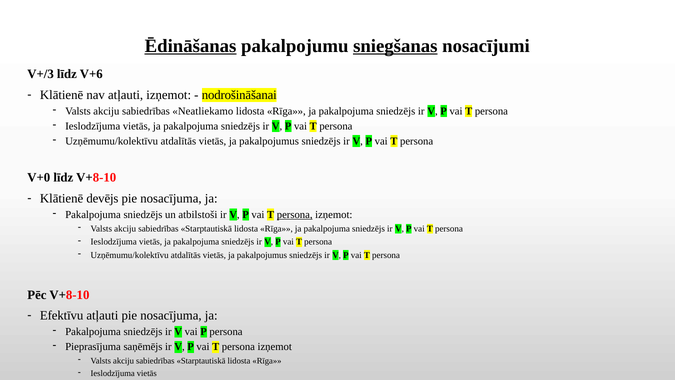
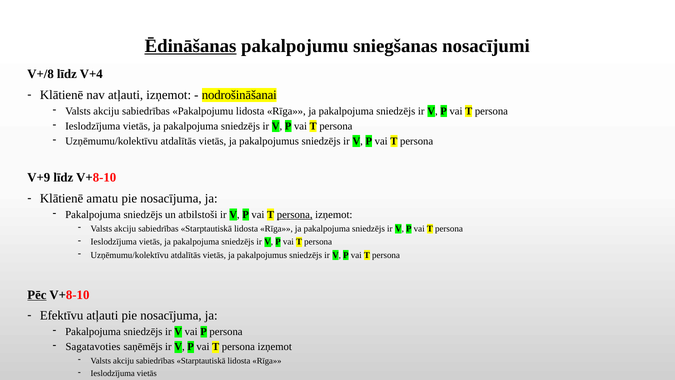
sniegšanas underline: present -> none
V+/3: V+/3 -> V+/8
V+6: V+6 -> V+4
sabiedrības Neatliekamo: Neatliekamo -> Pakalpojumu
V+0: V+0 -> V+9
devējs: devējs -> amatu
Pēc underline: none -> present
Pieprasījuma: Pieprasījuma -> Sagatavoties
